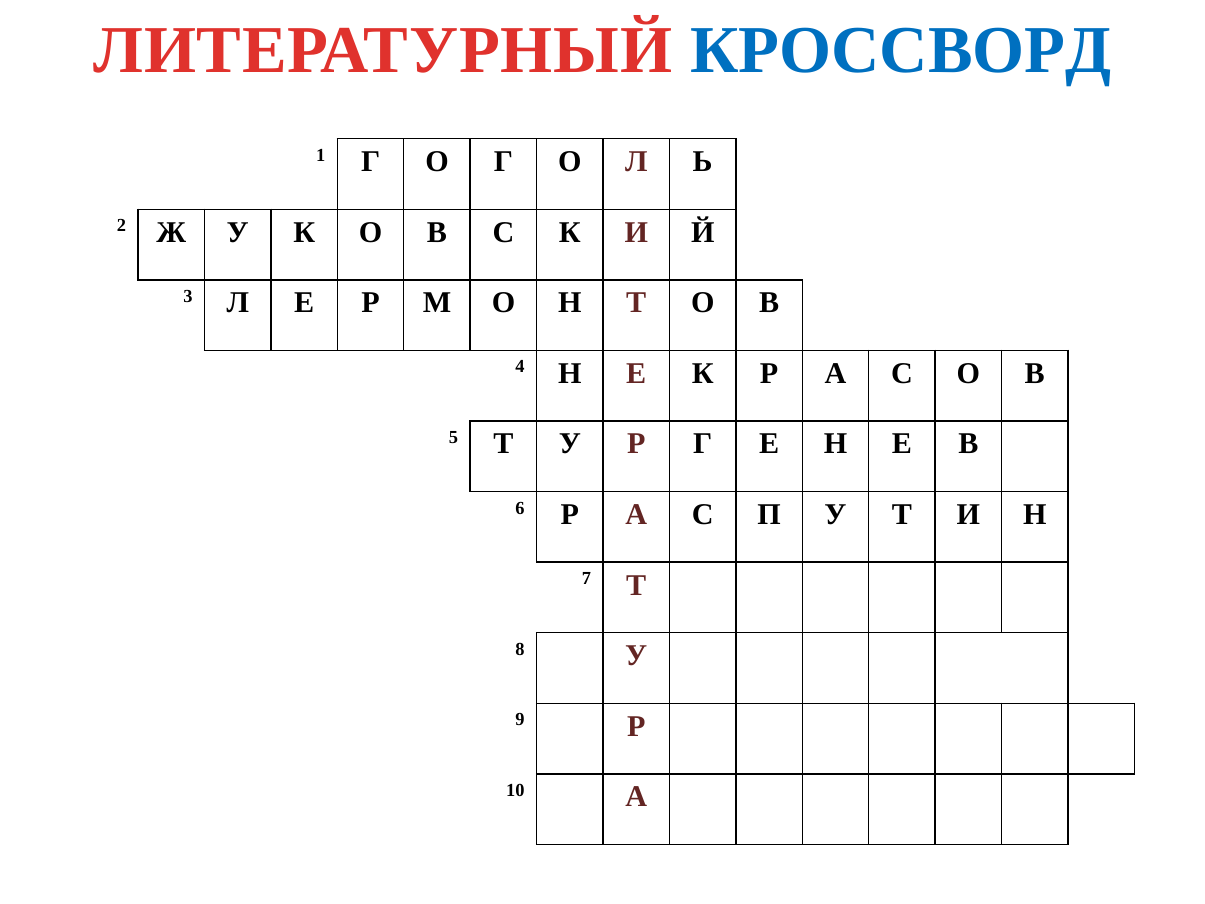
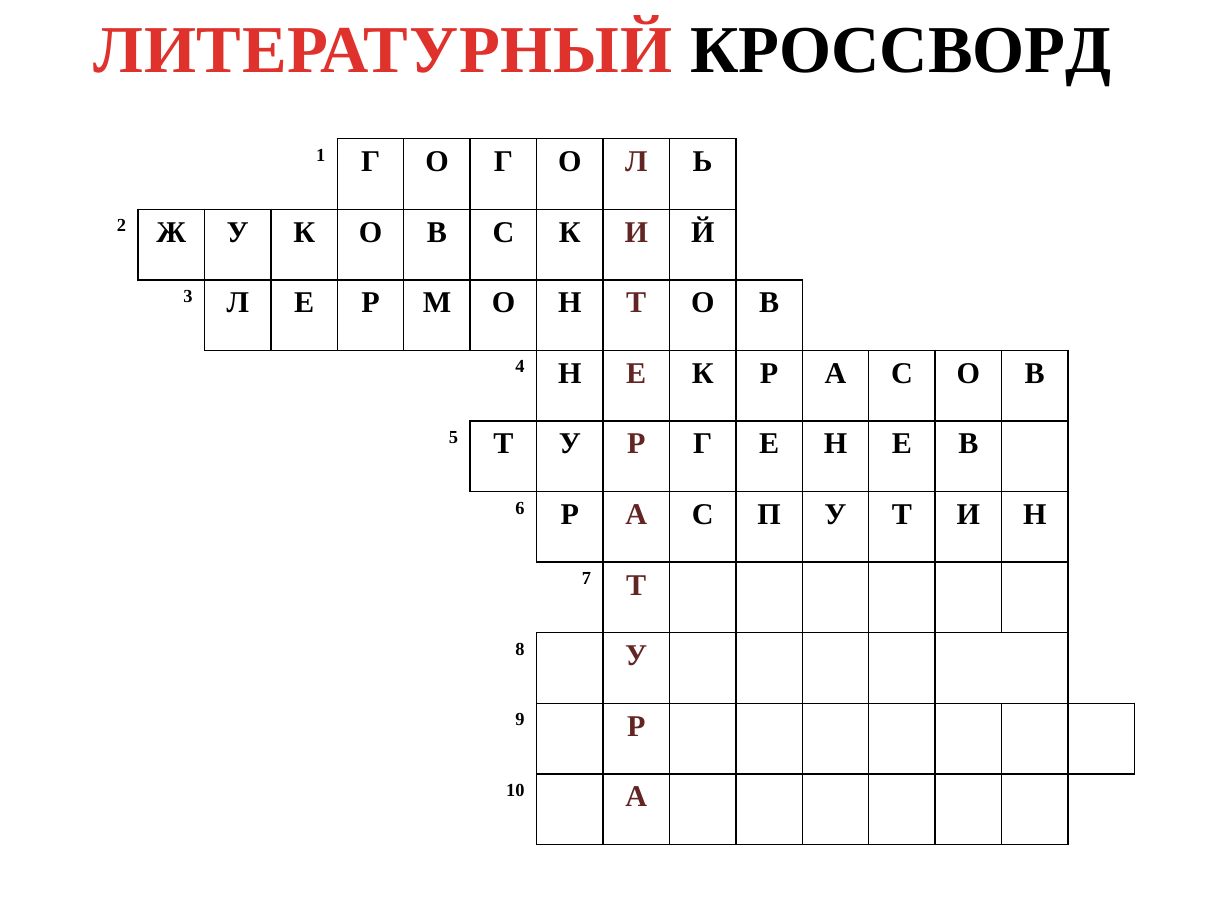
КРОССВОРД colour: blue -> black
